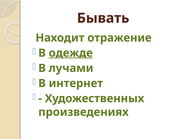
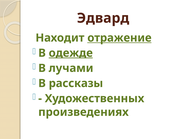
Бывать: Бывать -> Эдвард
отражение underline: none -> present
интернет: интернет -> рассказы
